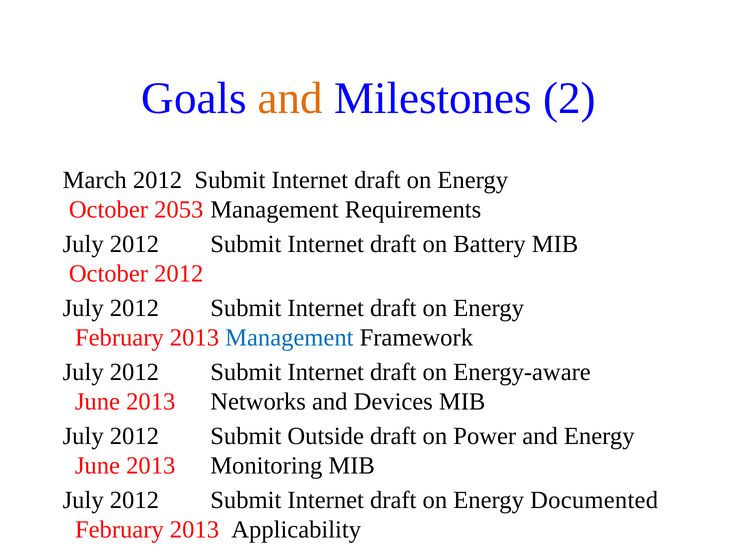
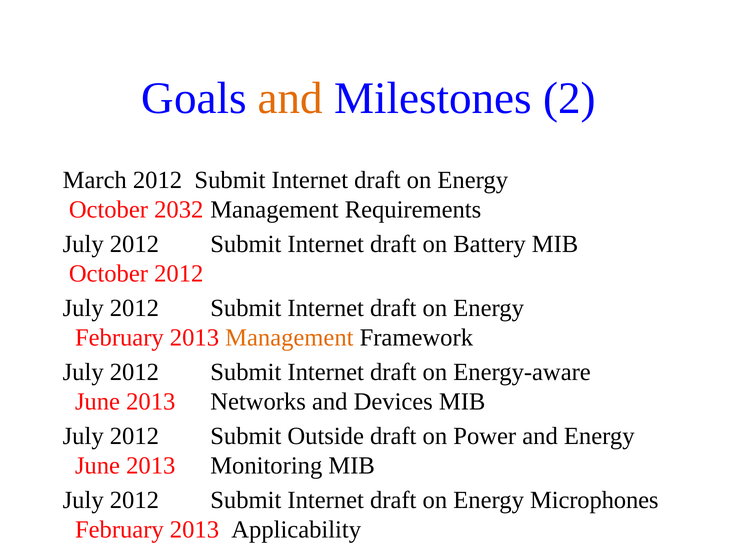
2053: 2053 -> 2032
Management at (289, 337) colour: blue -> orange
Documented: Documented -> Microphones
